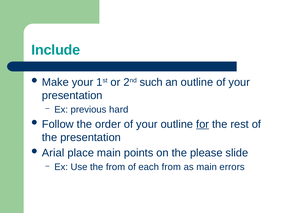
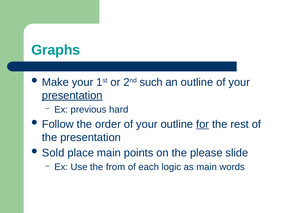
Include: Include -> Graphs
presentation at (72, 95) underline: none -> present
Arial: Arial -> Sold
each from: from -> logic
errors: errors -> words
